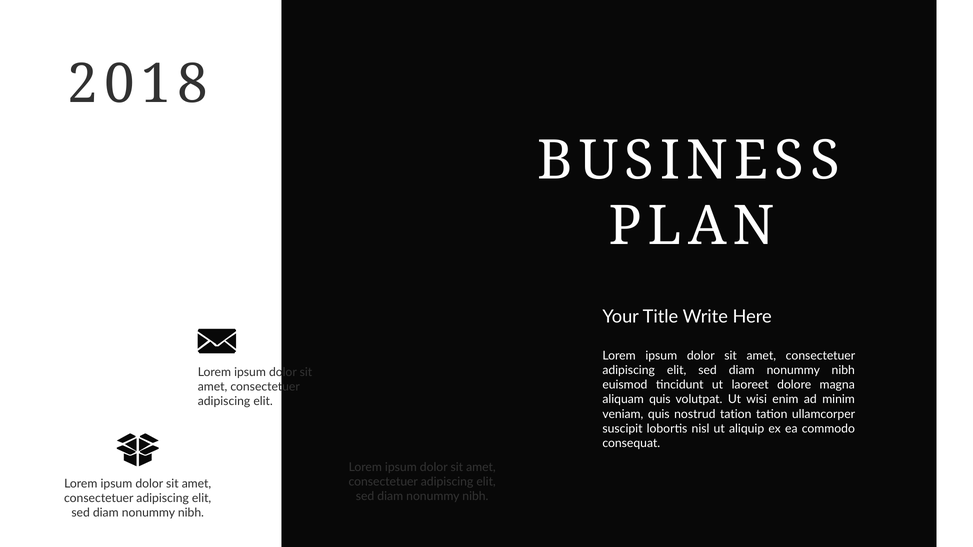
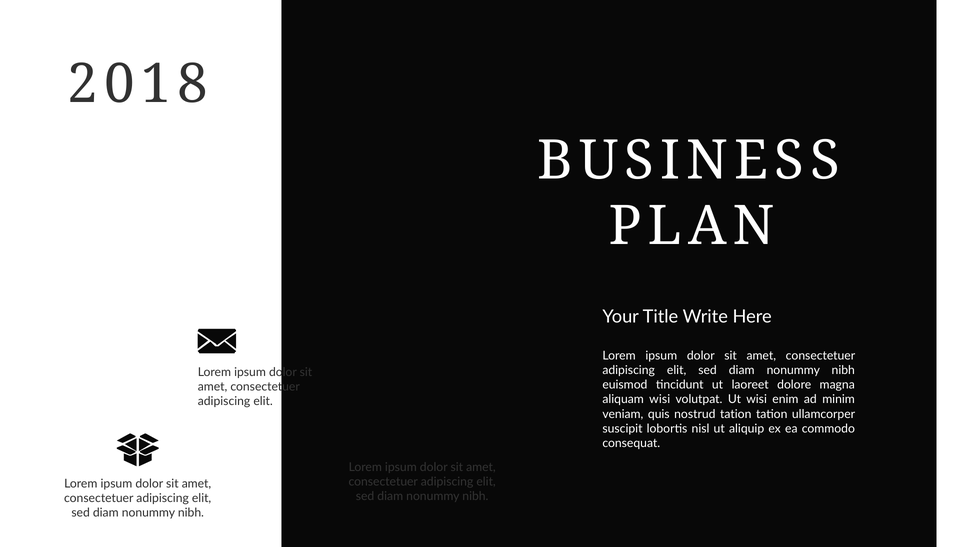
aliquam quis: quis -> wisi
